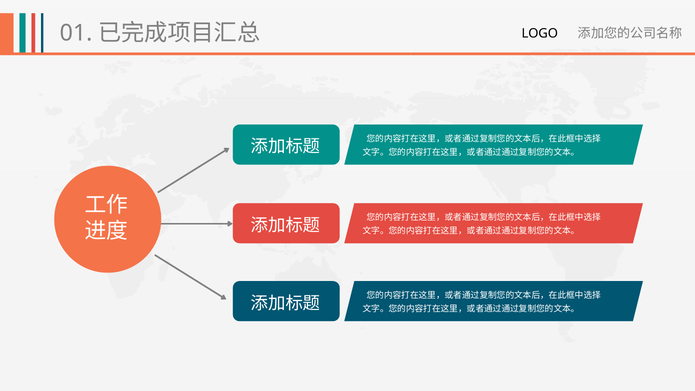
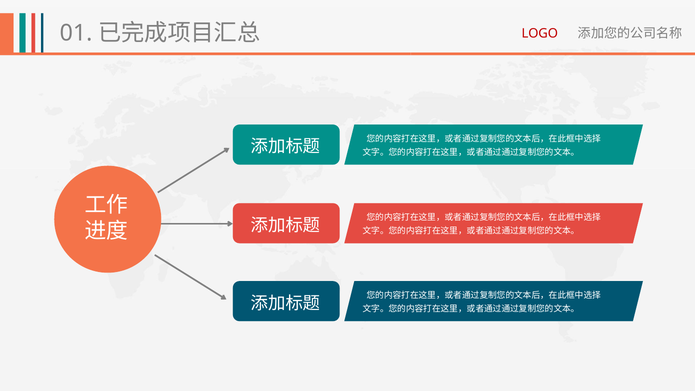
LOGO colour: black -> red
